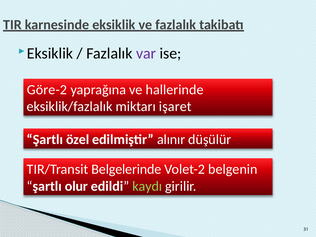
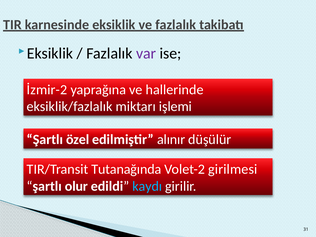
Göre-2: Göre-2 -> İzmir-2
işaret: işaret -> işlemi
Belgelerinde: Belgelerinde -> Tutanağında
belgenin: belgenin -> girilmesi
kaydı colour: light green -> light blue
